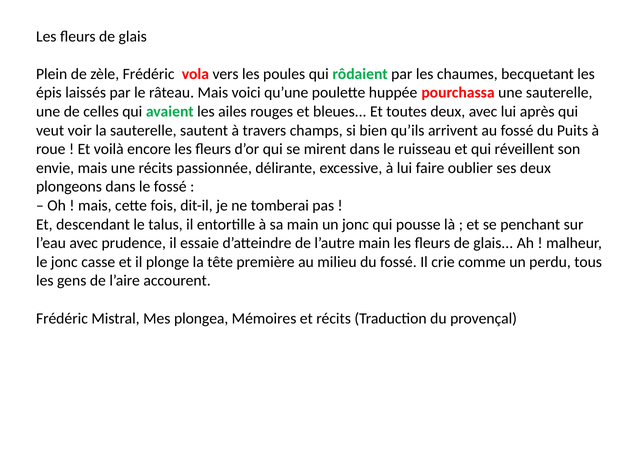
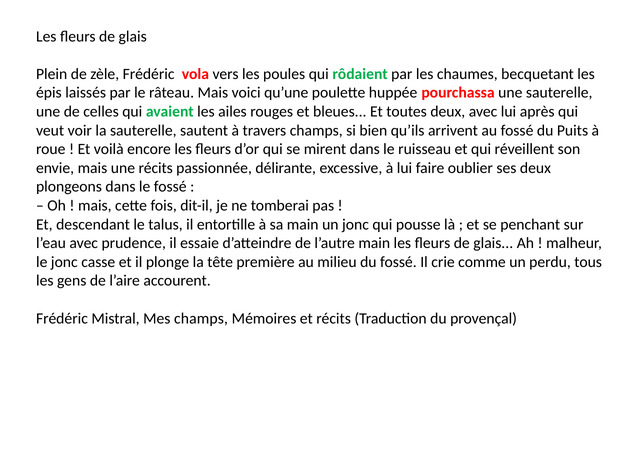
Mes plongea: plongea -> champs
